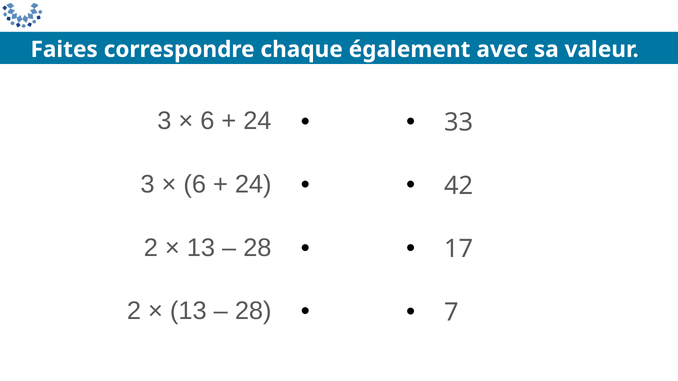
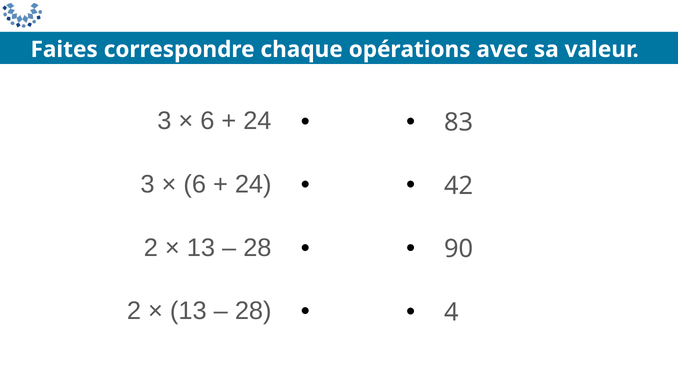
également: également -> opérations
33: 33 -> 83
17: 17 -> 90
7: 7 -> 4
